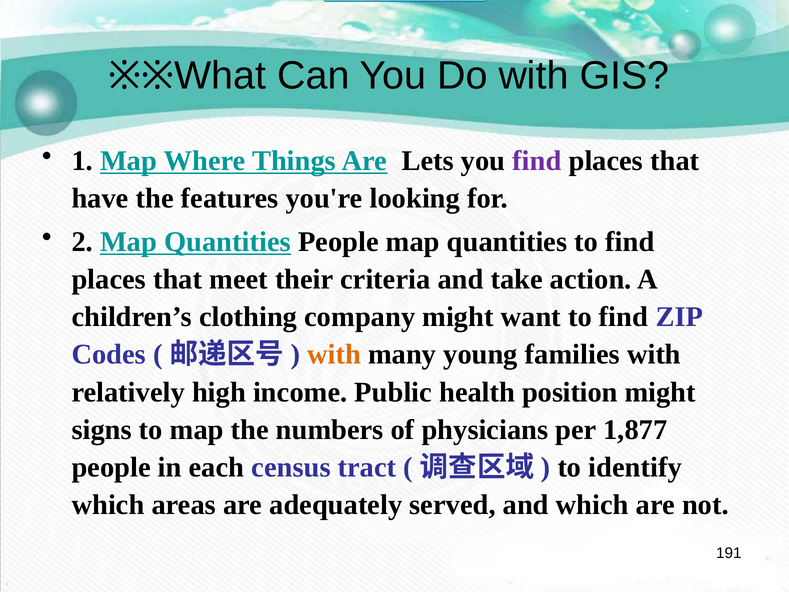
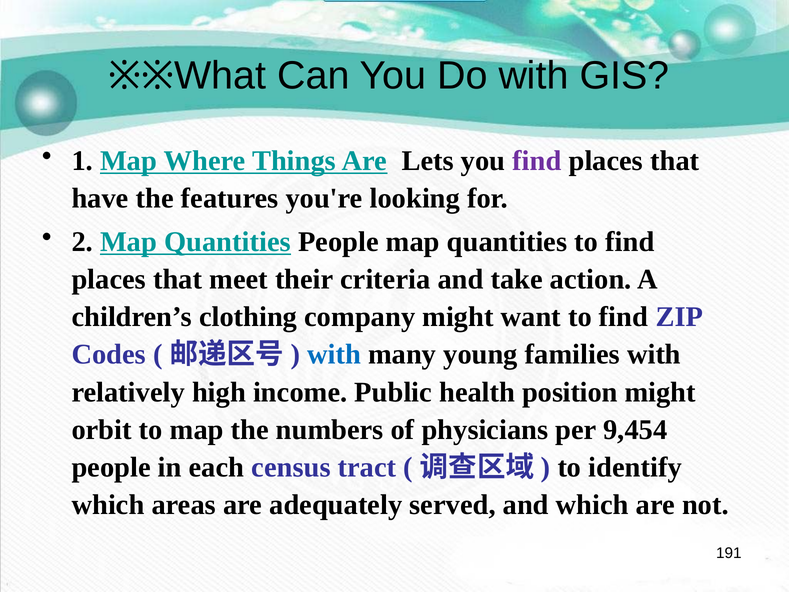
with at (334, 354) colour: orange -> blue
signs: signs -> orbit
1,877: 1,877 -> 9,454
